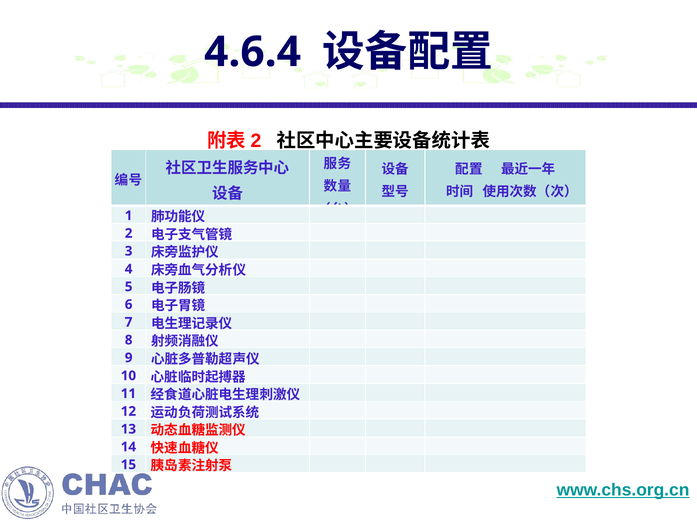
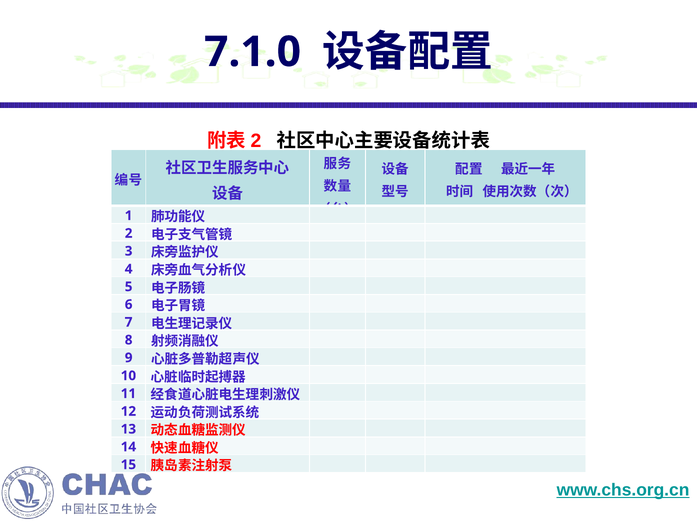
4.6.4: 4.6.4 -> 7.1.0
